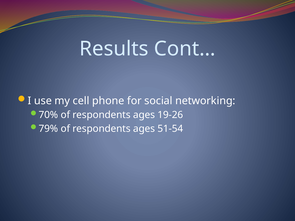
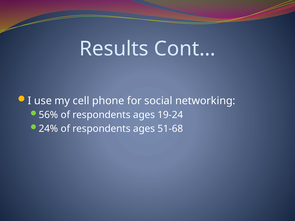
70%: 70% -> 56%
19-26: 19-26 -> 19-24
79%: 79% -> 24%
51-54: 51-54 -> 51-68
